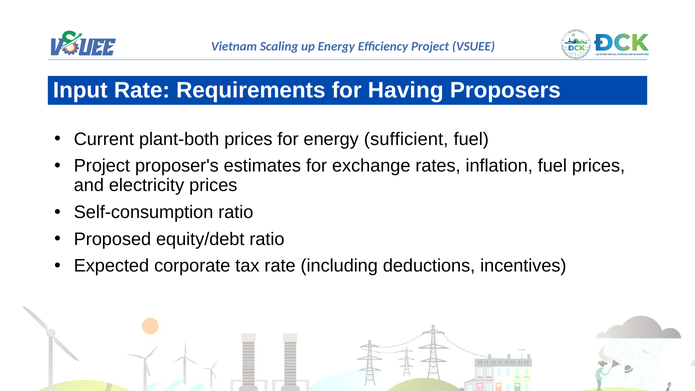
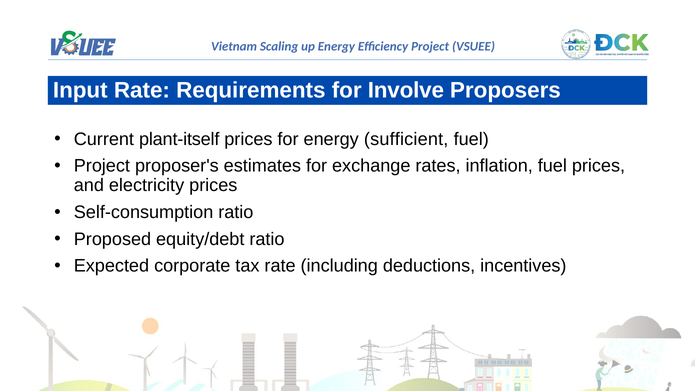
Having: Having -> Involve
plant-both: plant-both -> plant-itself
